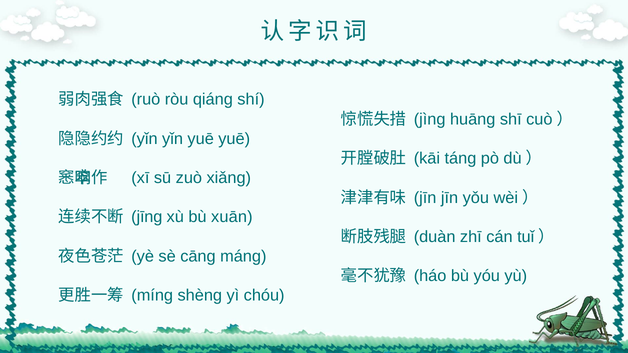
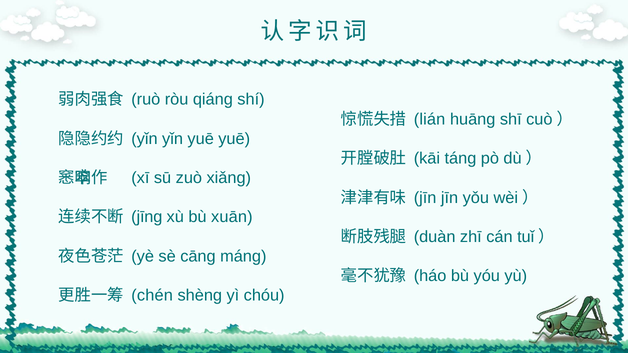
jìng: jìng -> lián
míng: míng -> chén
